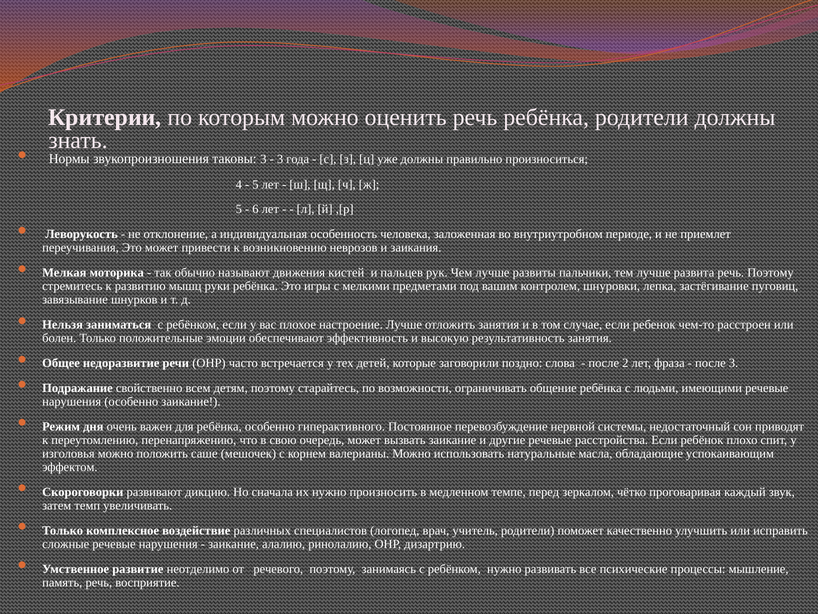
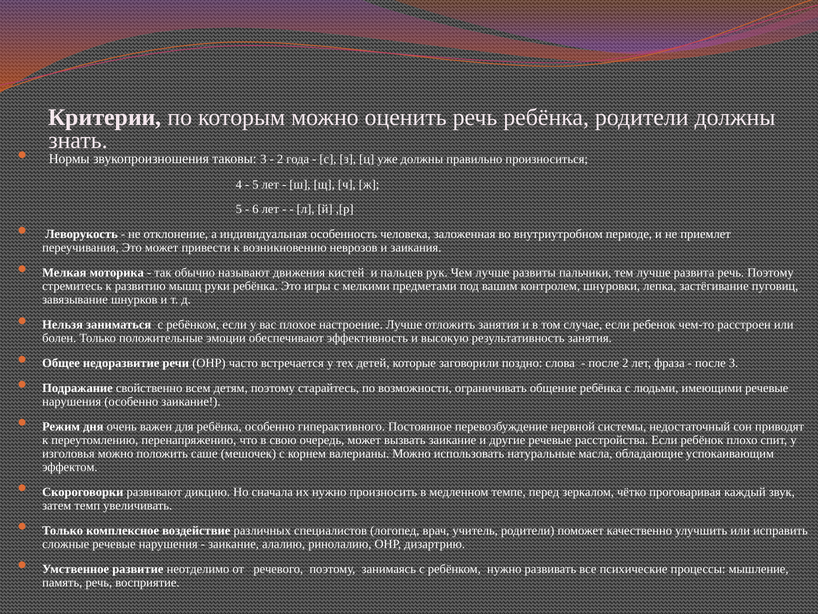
3 at (280, 159): 3 -> 2
